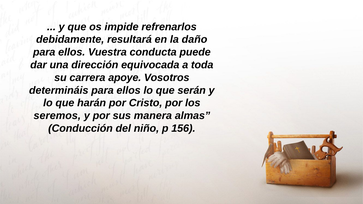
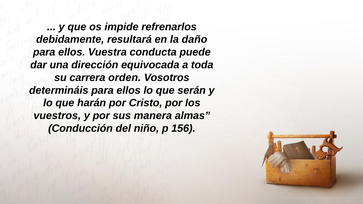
apoye: apoye -> orden
seremos: seremos -> vuestros
